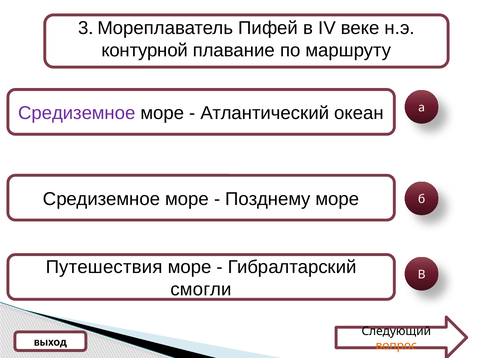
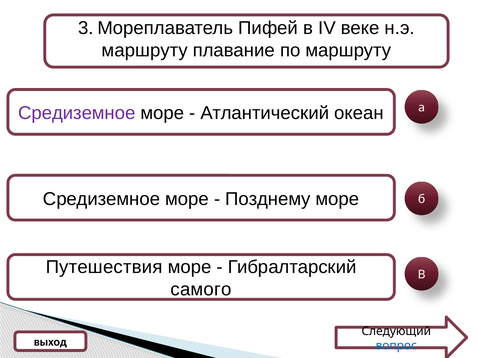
контурной at (145, 50): контурной -> маршруту
смогли: смогли -> самого
вопрос colour: orange -> blue
